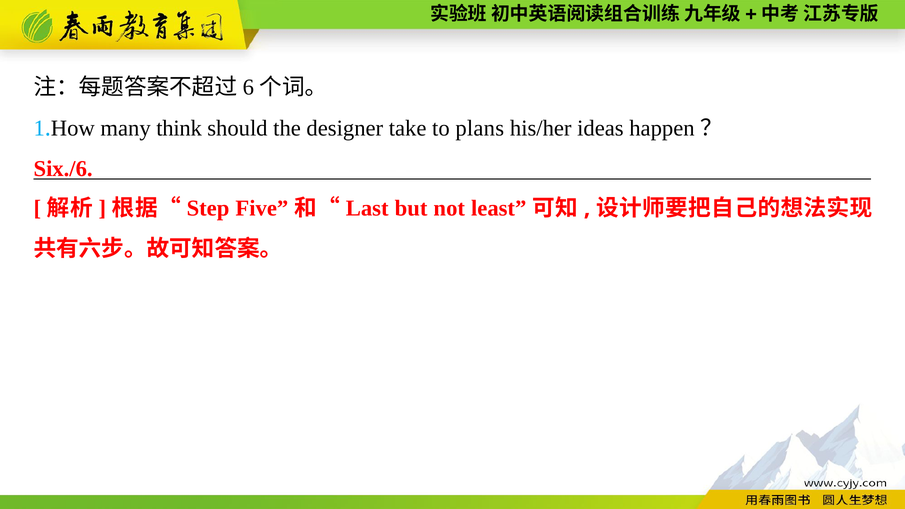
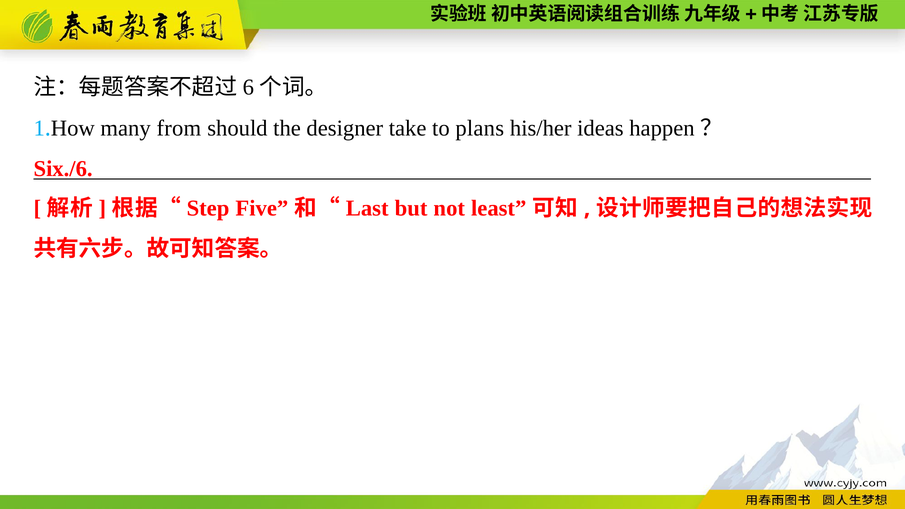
think: think -> from
